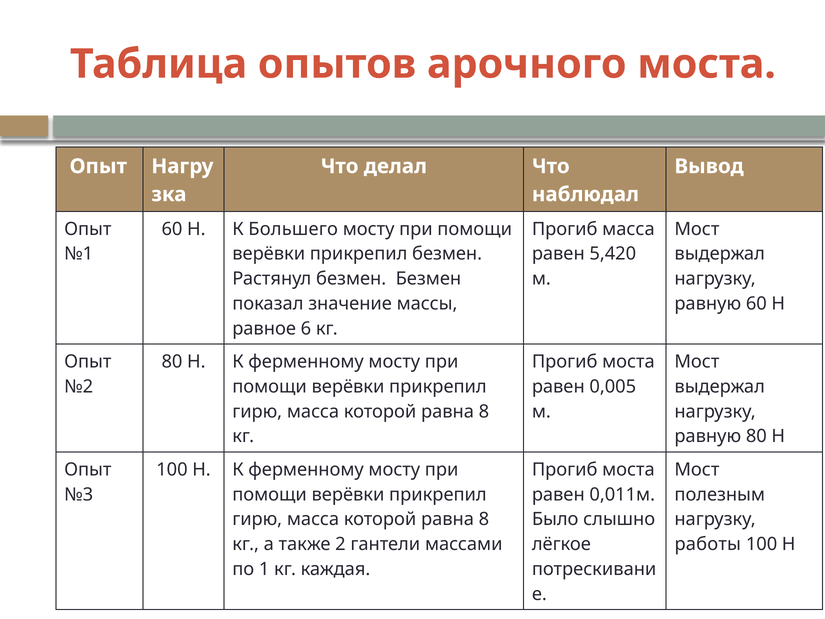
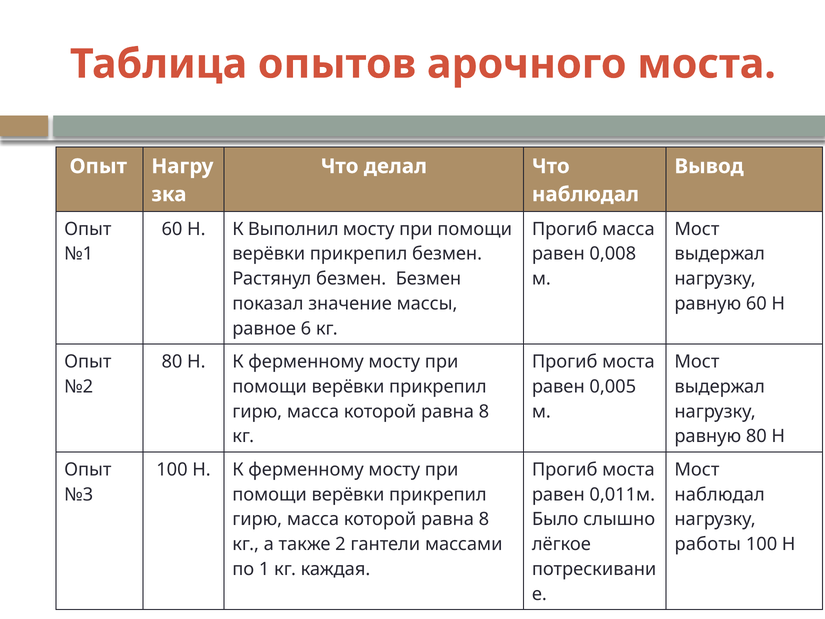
Большего: Большего -> Выполнил
5,420: 5,420 -> 0,008
полезным at (720, 494): полезным -> наблюдал
